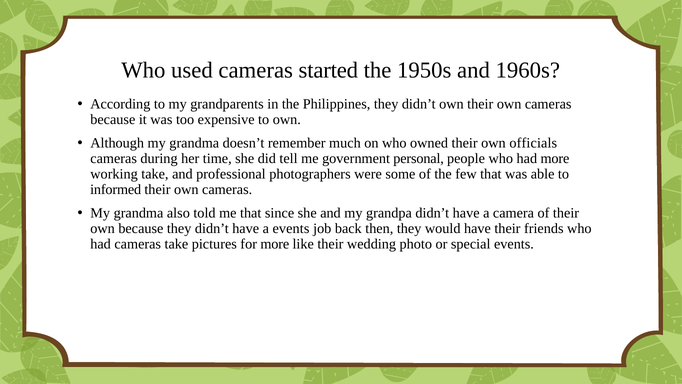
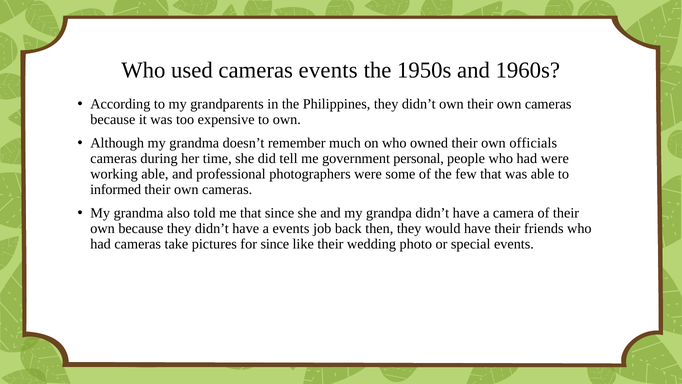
cameras started: started -> events
had more: more -> were
working take: take -> able
for more: more -> since
